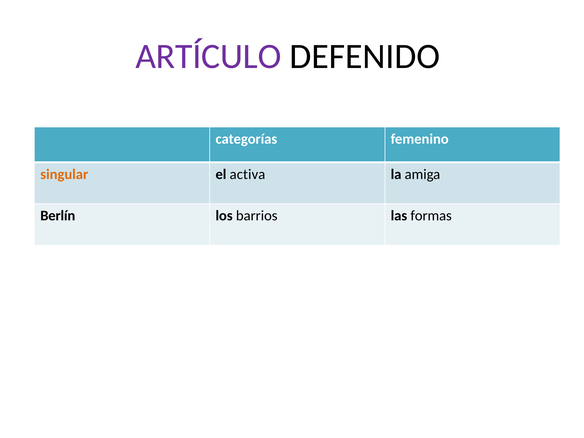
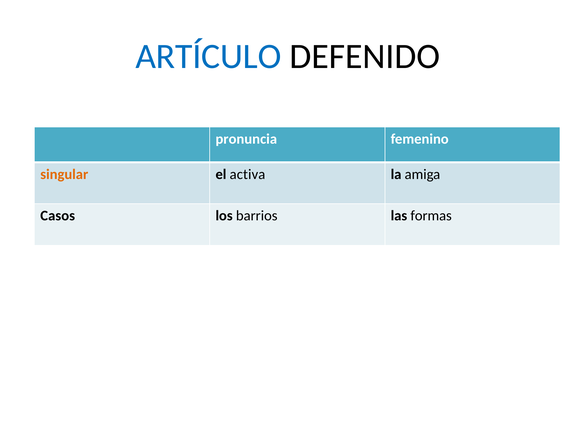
ARTÍCULO colour: purple -> blue
categorías: categorías -> pronuncia
Berlín: Berlín -> Casos
